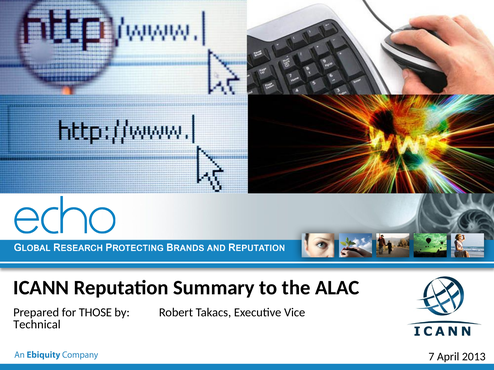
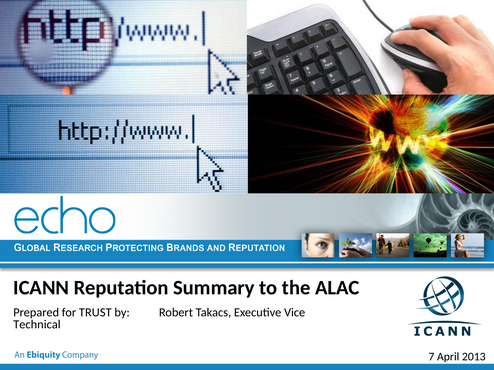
THOSE: THOSE -> TRUST
